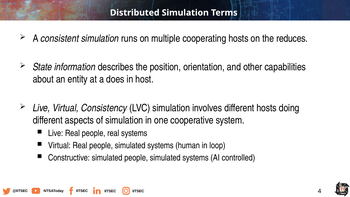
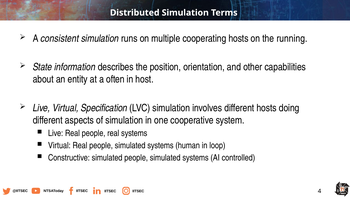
reduces: reduces -> running
does: does -> often
Consistency: Consistency -> Specification
